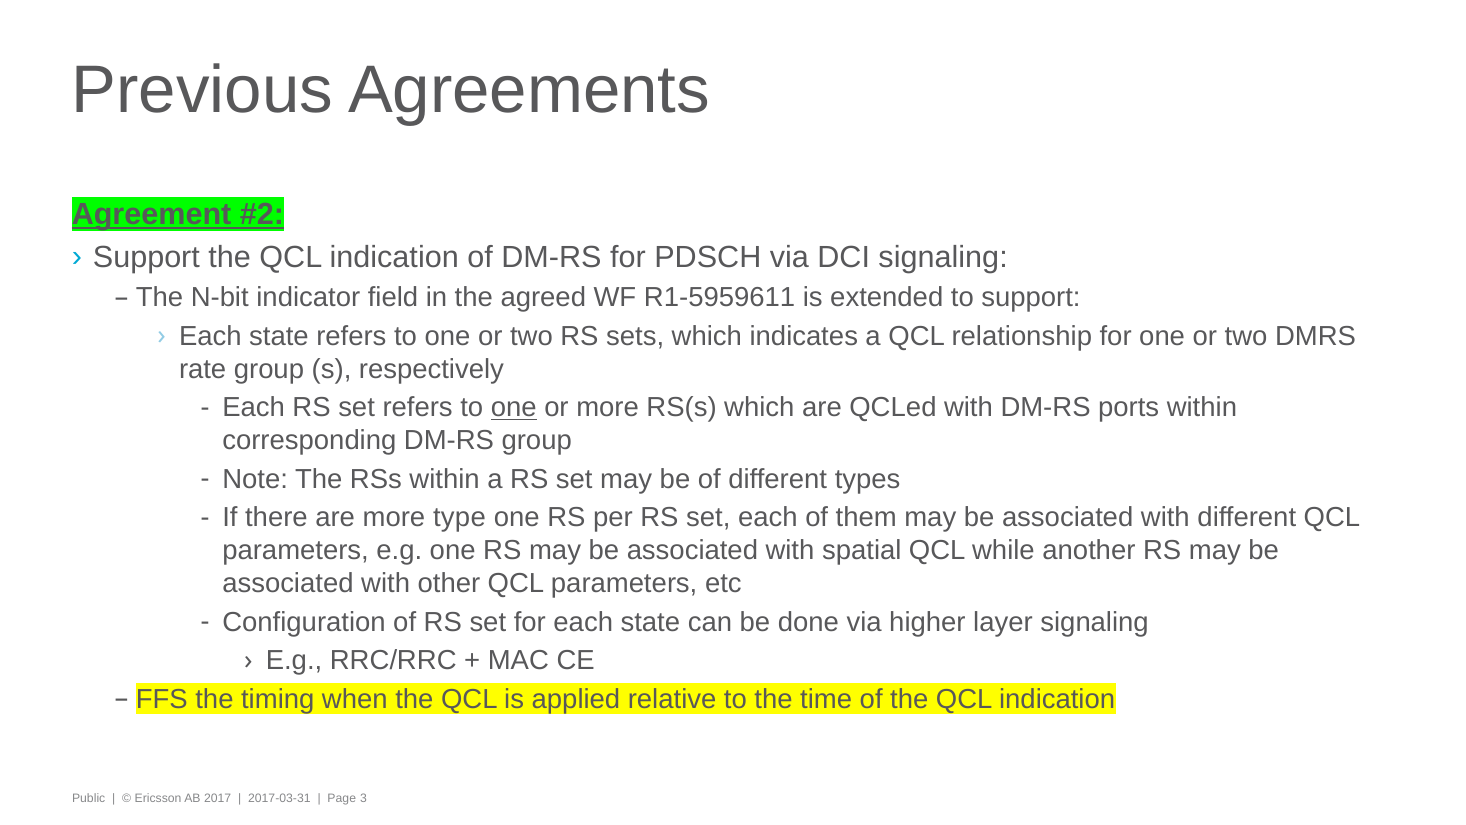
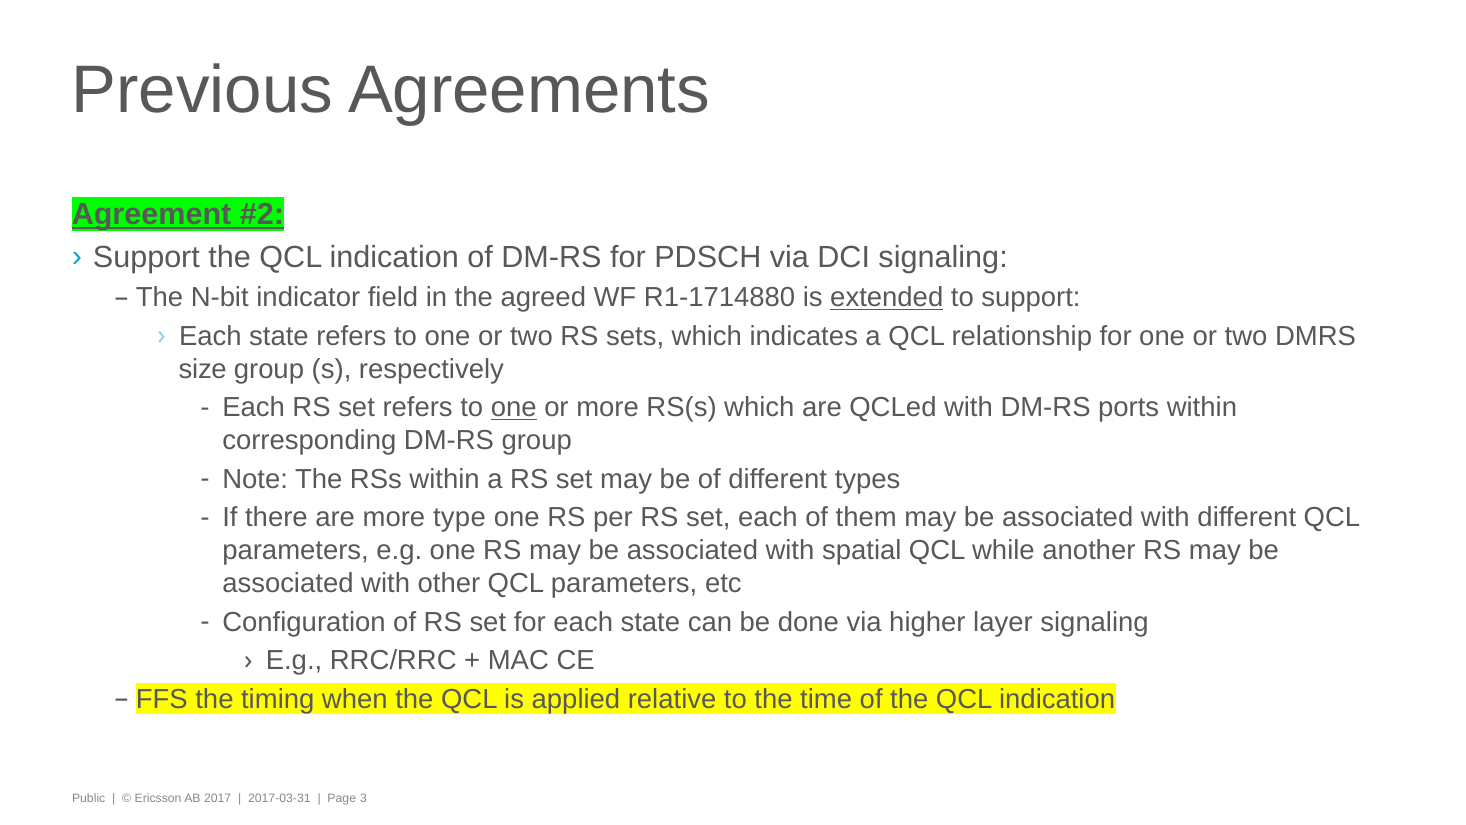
R1-5959611: R1-5959611 -> R1-1714880
extended underline: none -> present
rate: rate -> size
